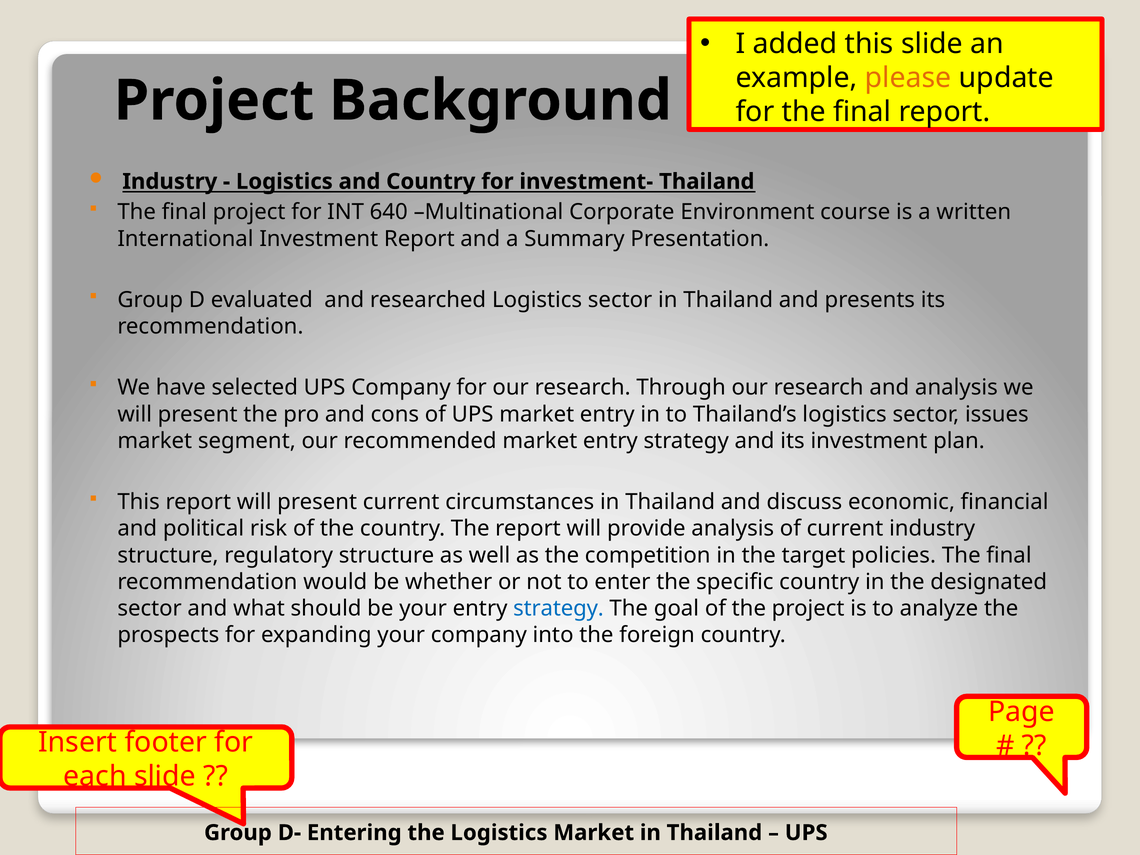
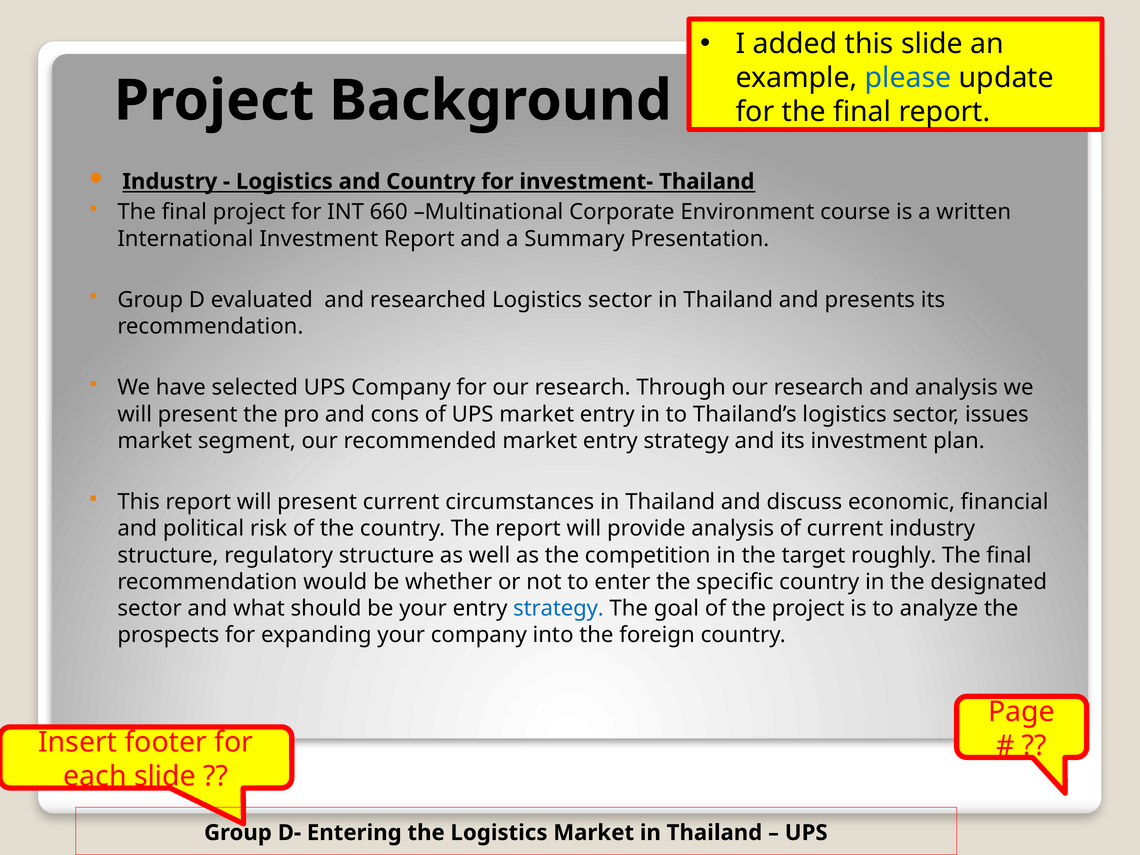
please colour: orange -> blue
640: 640 -> 660
policies: policies -> roughly
